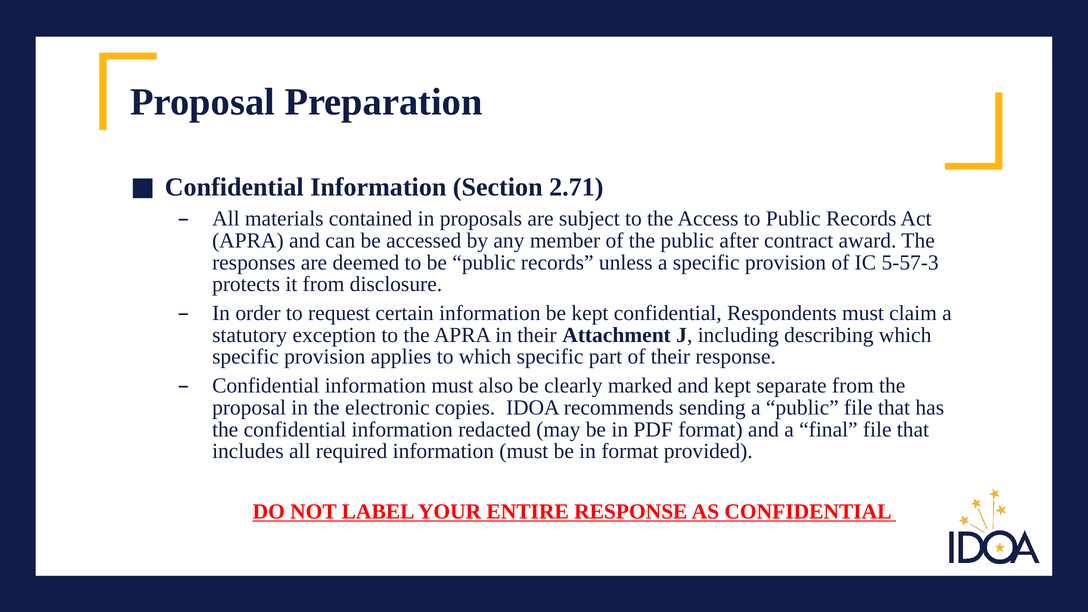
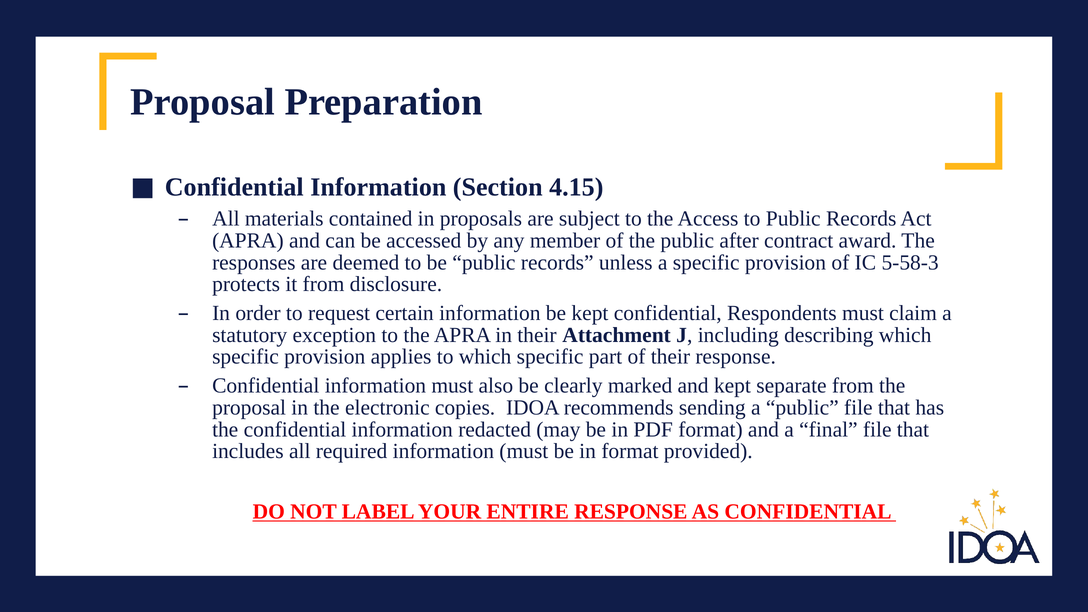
2.71: 2.71 -> 4.15
5-57-3: 5-57-3 -> 5-58-3
